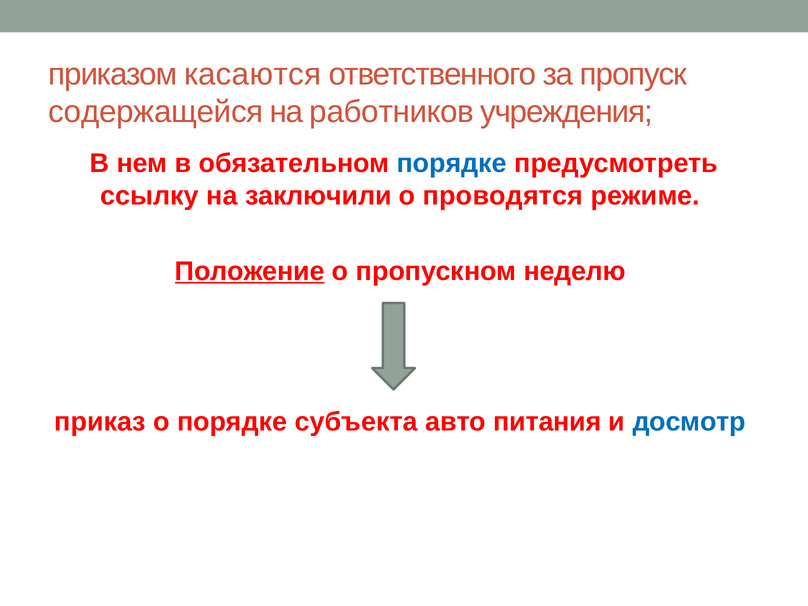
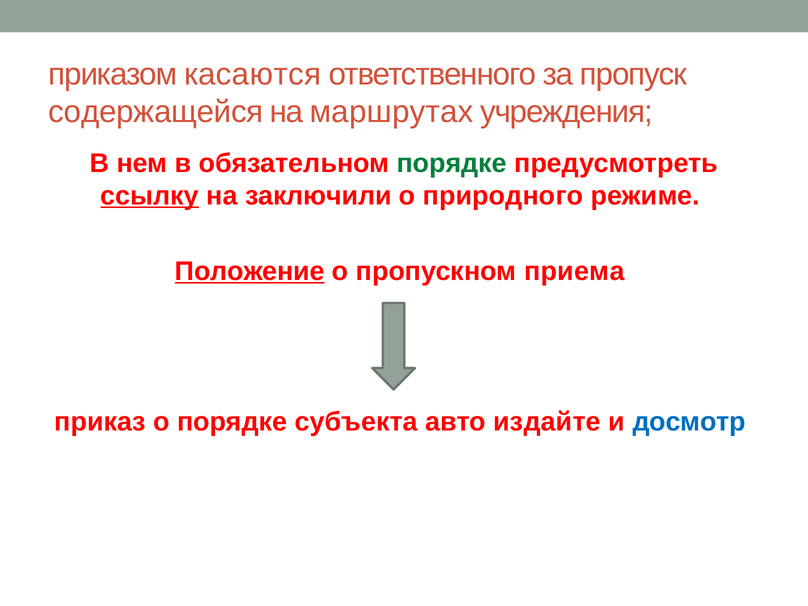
работников: работников -> маршрутах
порядке at (452, 163) colour: blue -> green
ссылку underline: none -> present
проводятся: проводятся -> природного
неделю: неделю -> приема
питания: питания -> издайте
